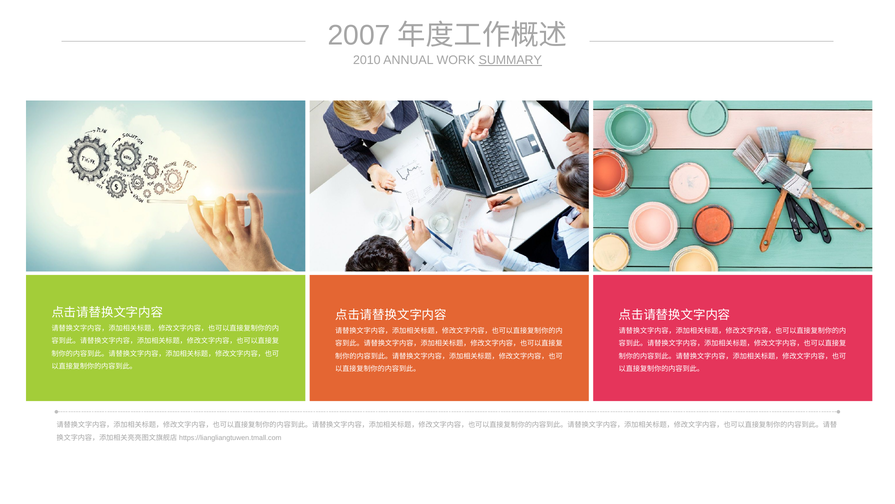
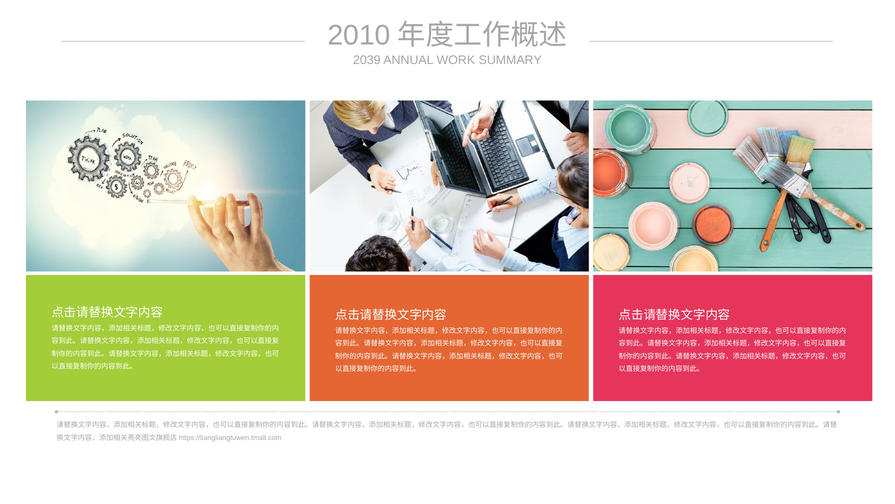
2007: 2007 -> 2010
2010: 2010 -> 2039
SUMMARY underline: present -> none
